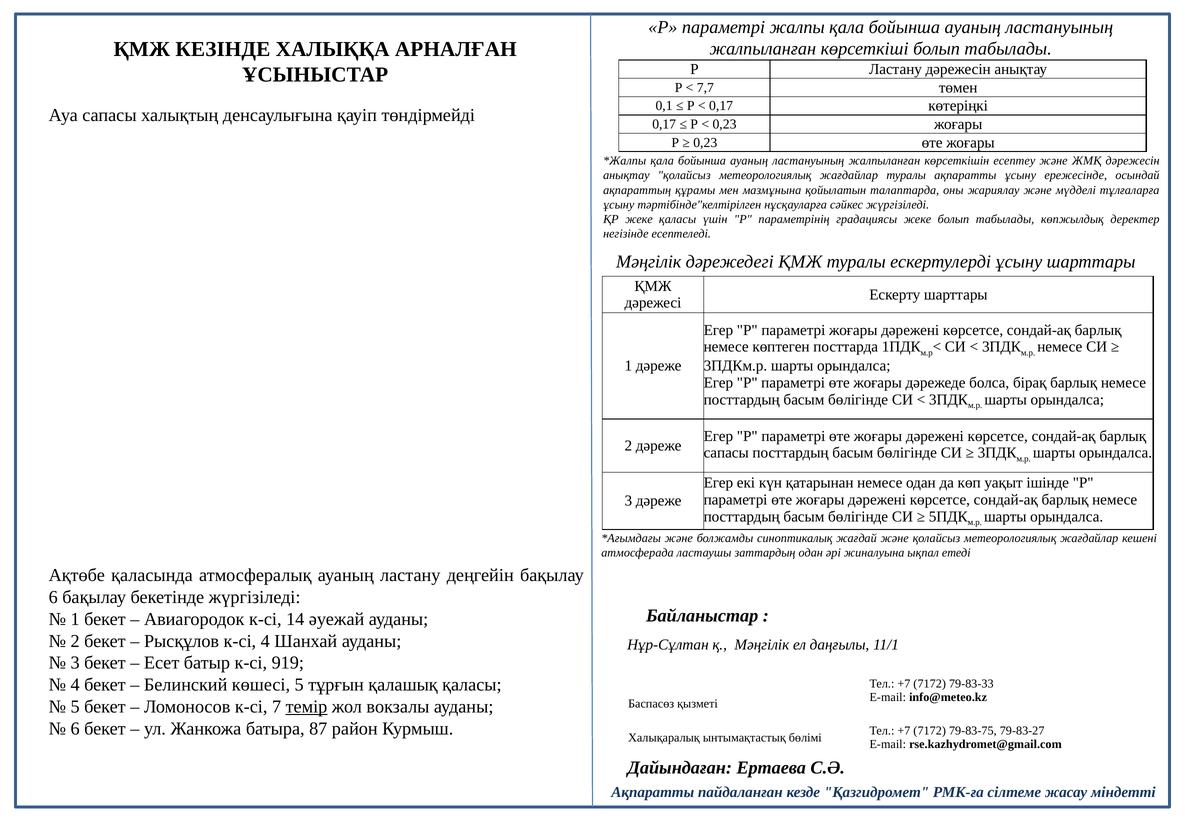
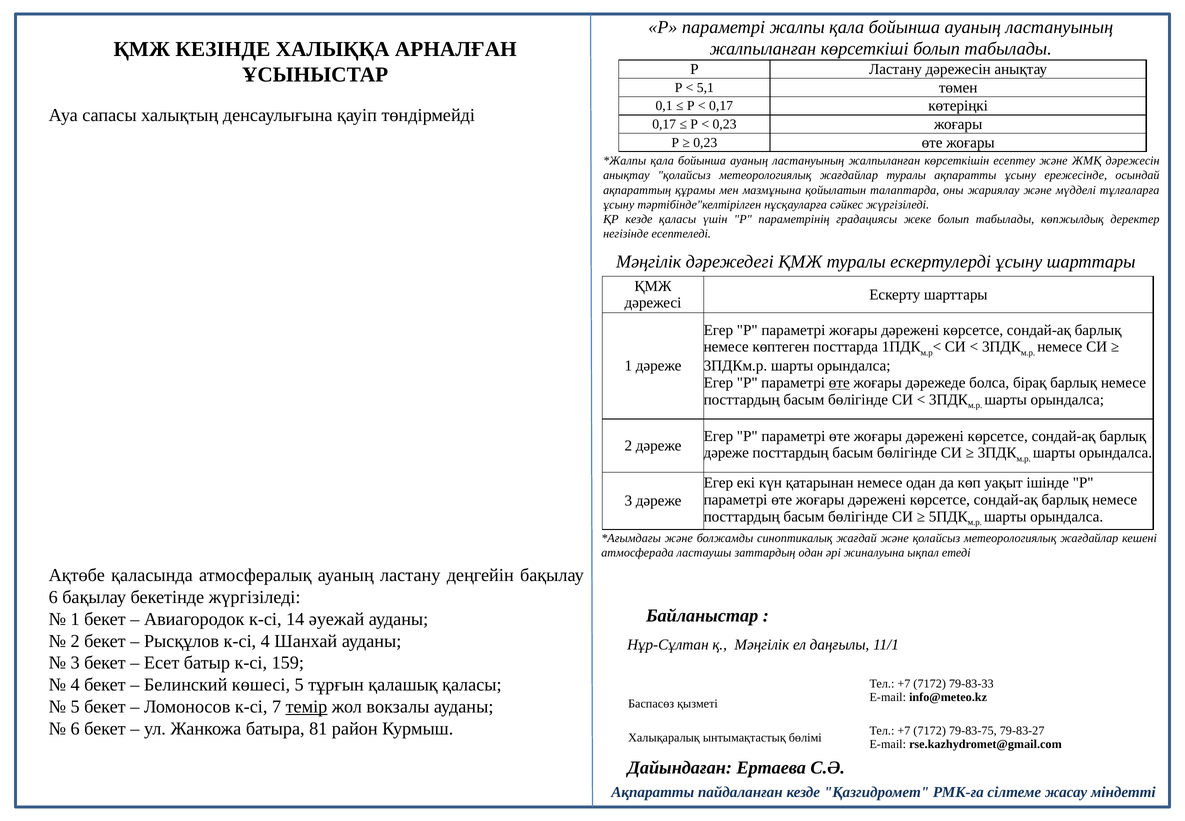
7,7: 7,7 -> 5,1
ҚР жеке: жеке -> кезде
өте at (839, 382) underline: none -> present
сапасы at (726, 452): сапасы -> дәреже
919: 919 -> 159
87: 87 -> 81
